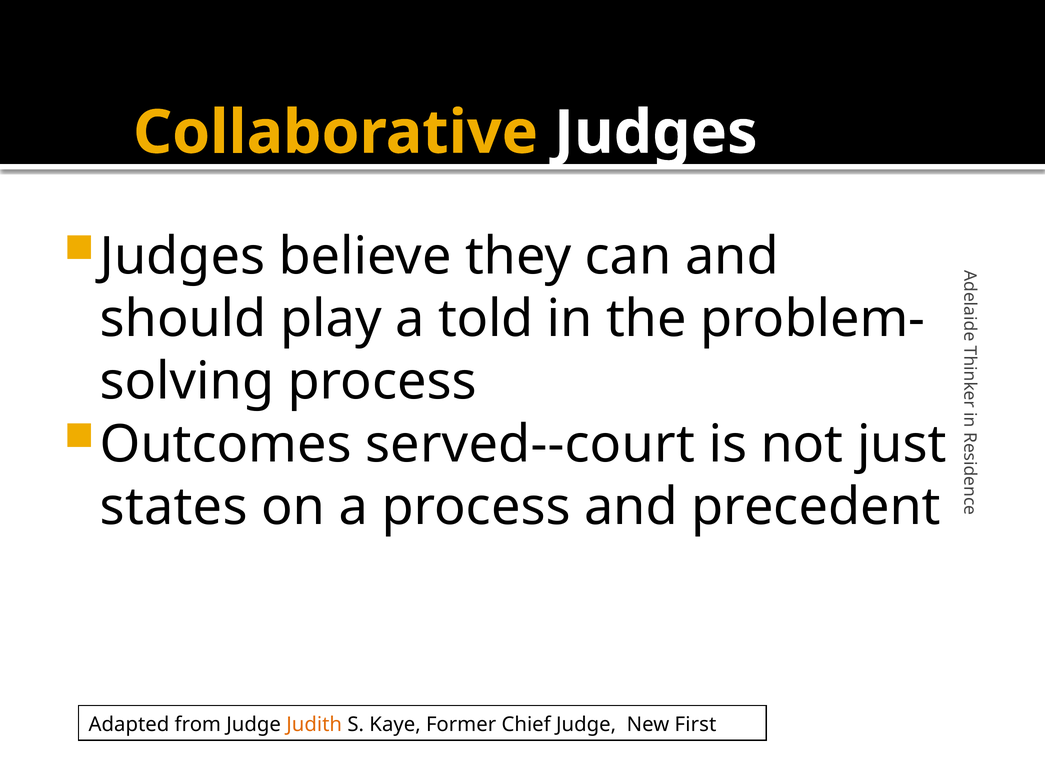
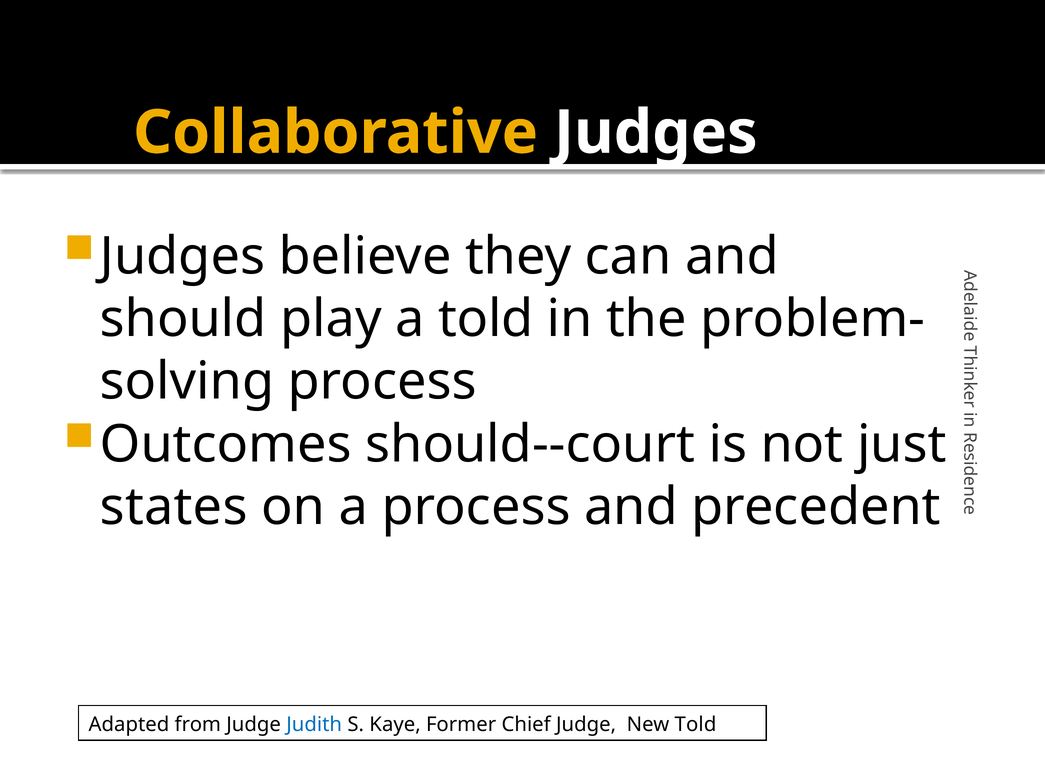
served--court: served--court -> should--court
Judith colour: orange -> blue
New First: First -> Told
